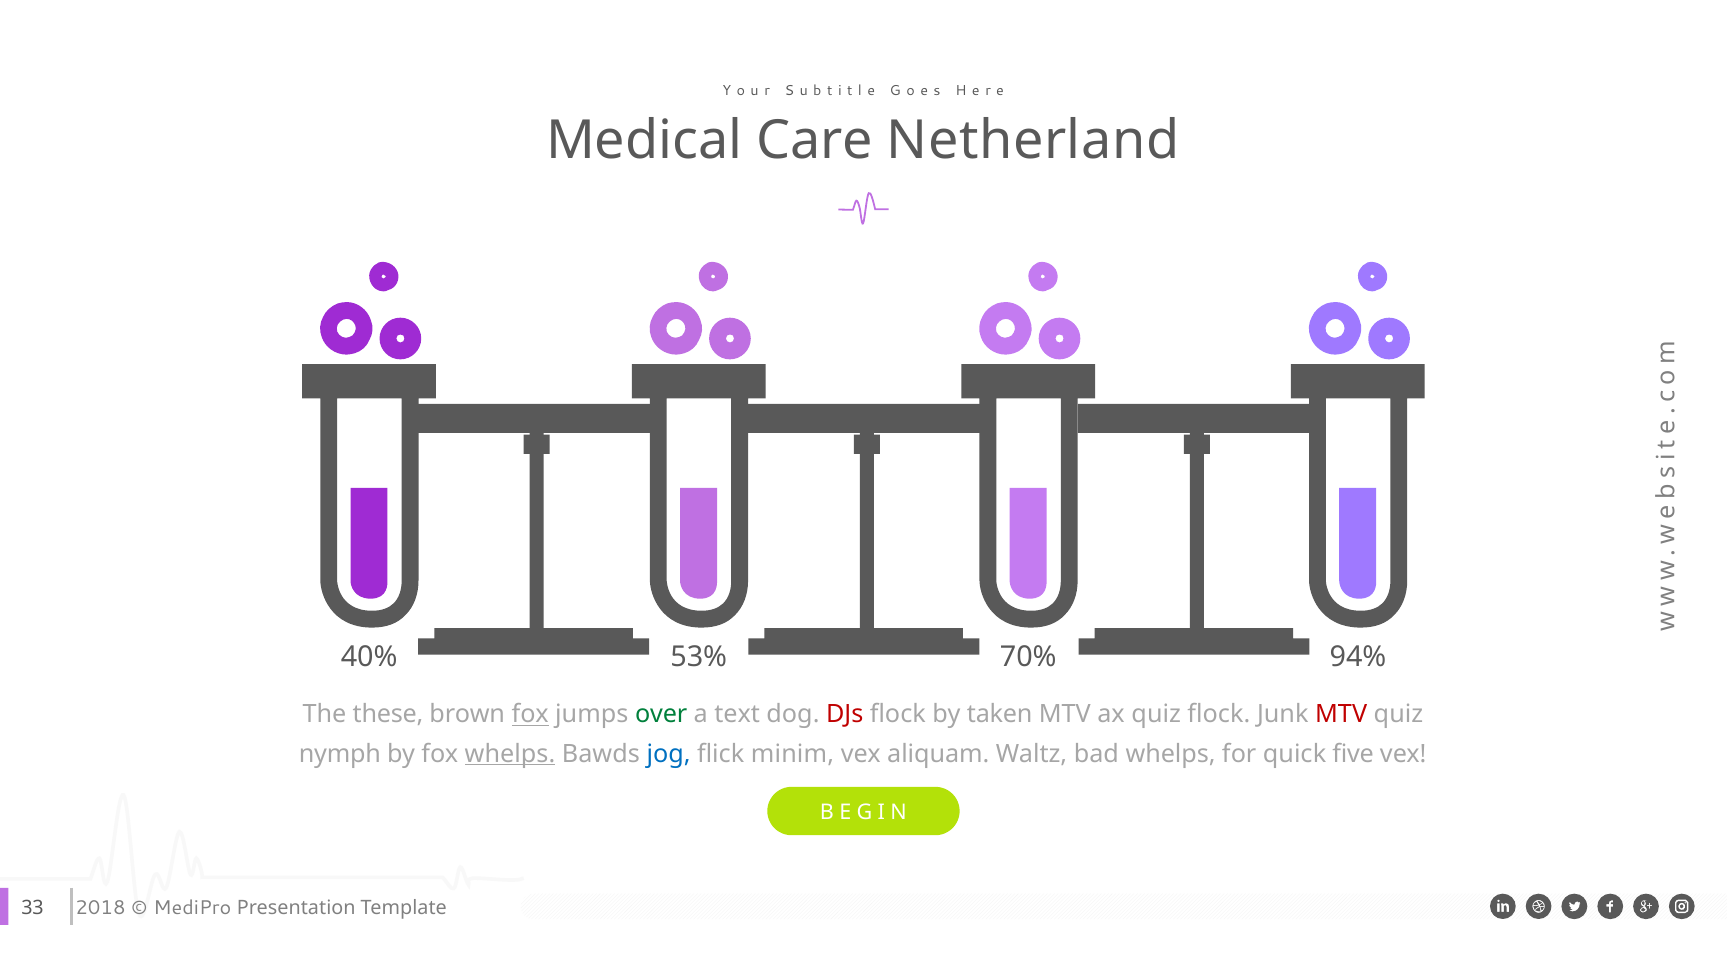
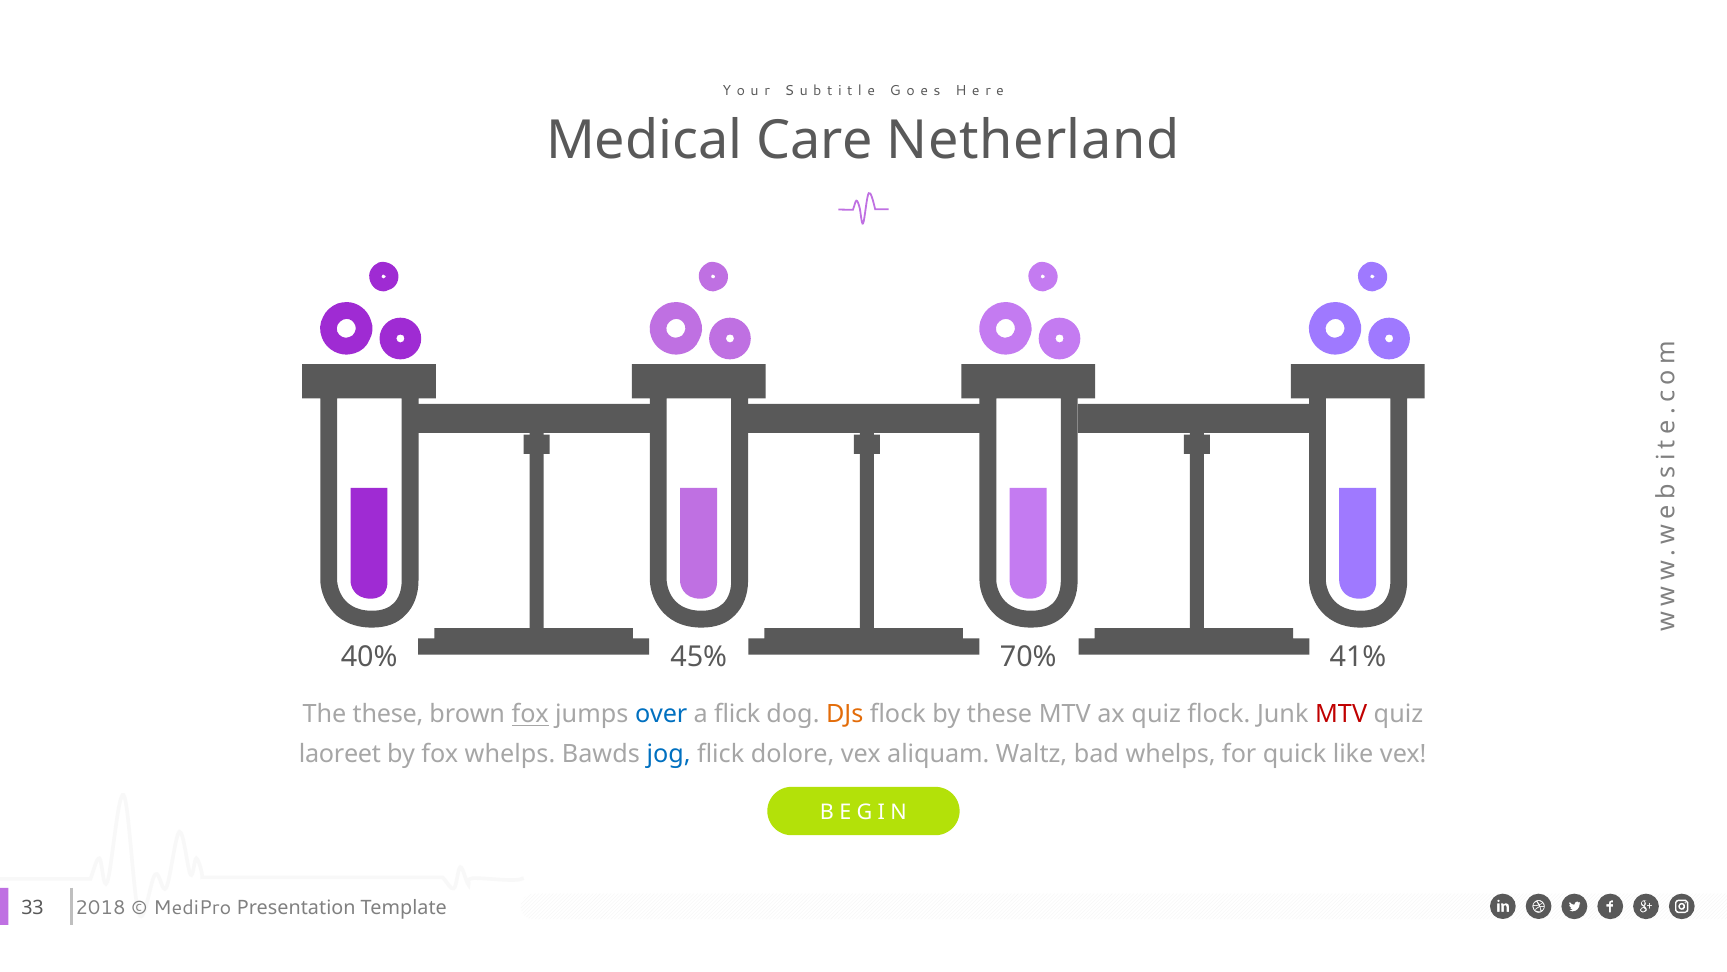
53%: 53% -> 45%
94%: 94% -> 41%
over colour: green -> blue
a text: text -> flick
DJs colour: red -> orange
by taken: taken -> these
nymph: nymph -> laoreet
whelps at (510, 753) underline: present -> none
minim: minim -> dolore
five: five -> like
